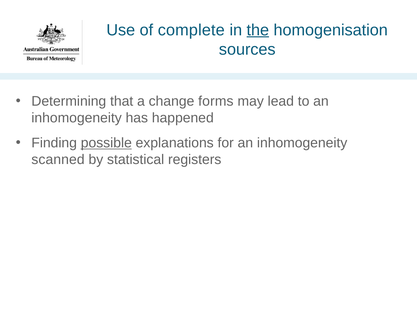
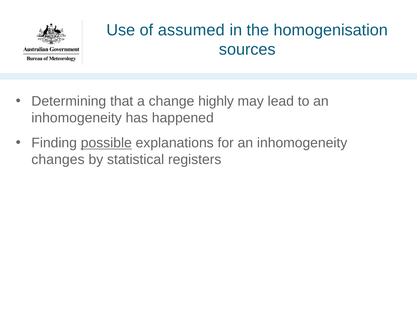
complete: complete -> assumed
the underline: present -> none
forms: forms -> highly
scanned: scanned -> changes
